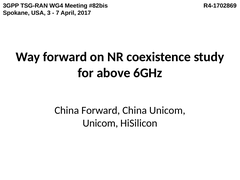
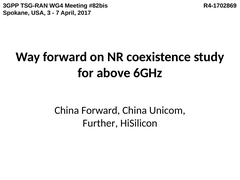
Unicom at (100, 123): Unicom -> Further
